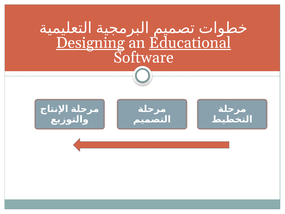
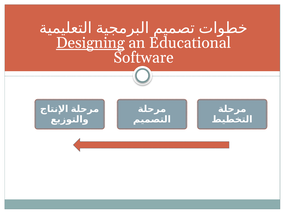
Educational underline: present -> none
